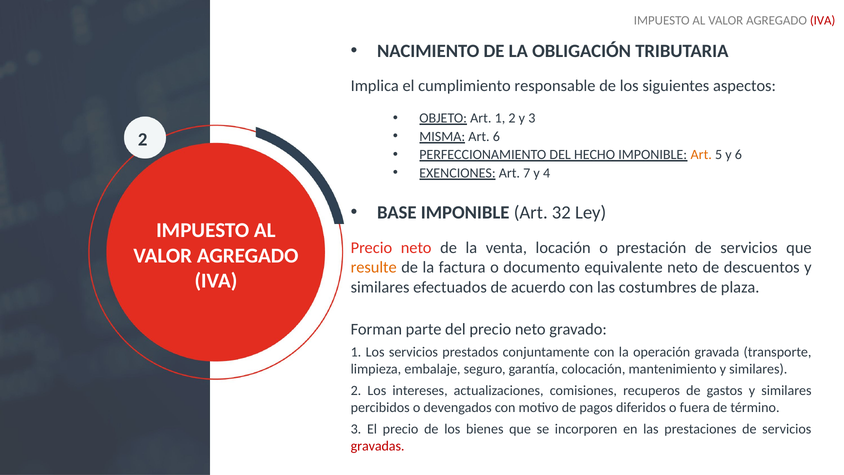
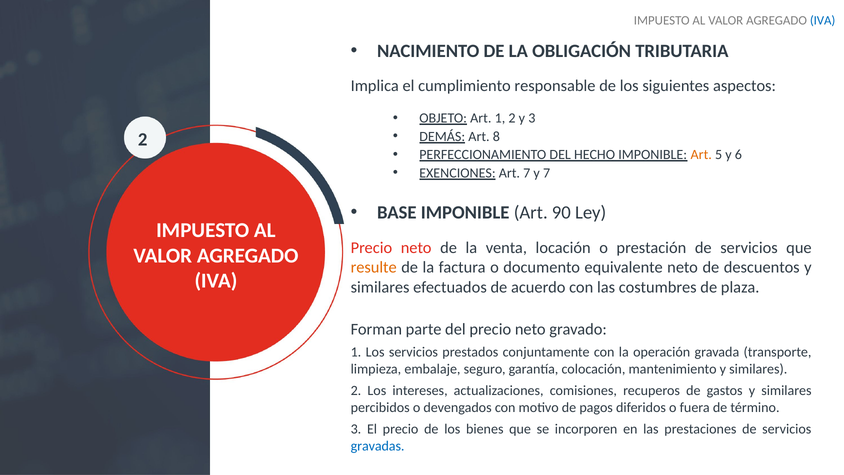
IVA at (823, 21) colour: red -> blue
MISMA: MISMA -> DEMÁS
Art 6: 6 -> 8
y 4: 4 -> 7
32: 32 -> 90
gravadas colour: red -> blue
